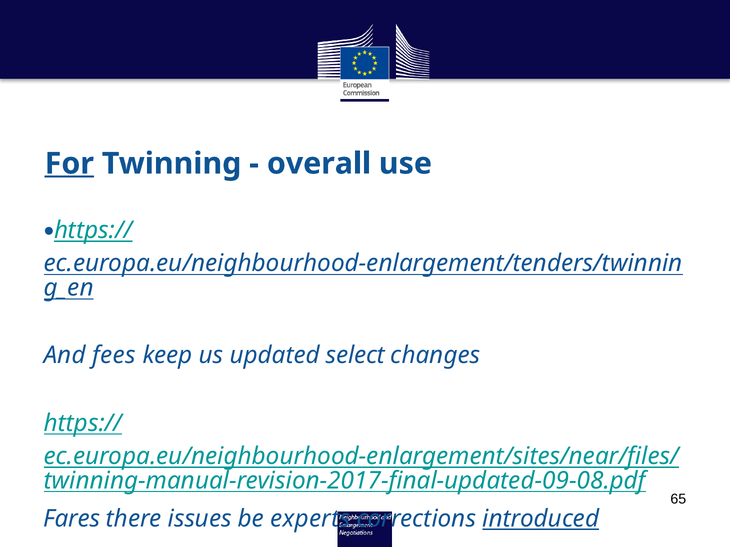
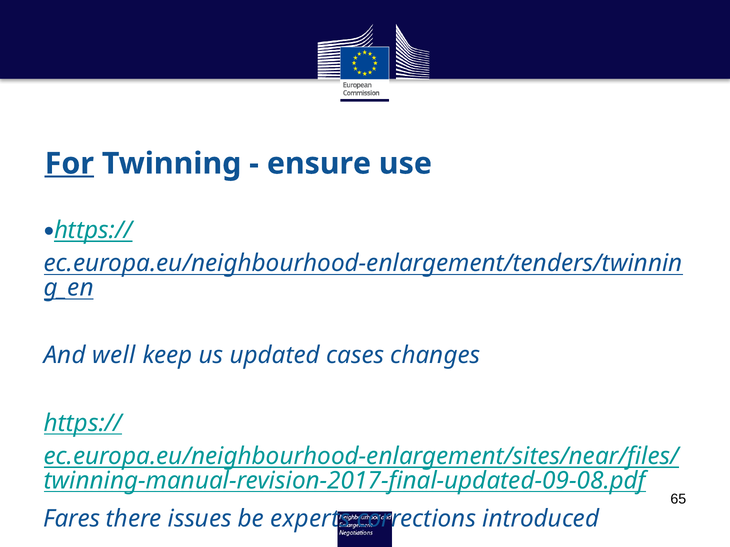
overall: overall -> ensure
fees: fees -> well
select: select -> cases
introduced underline: present -> none
